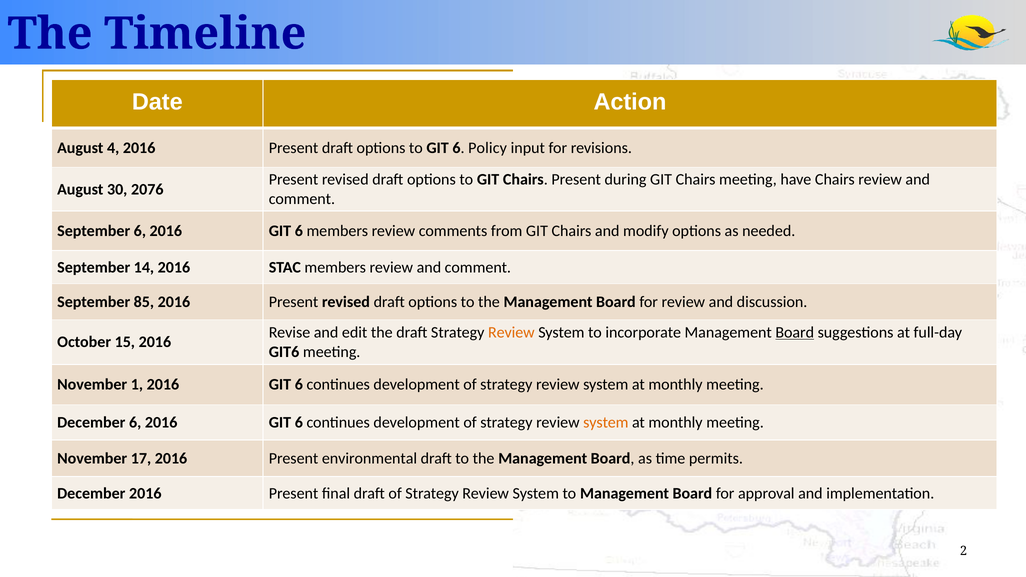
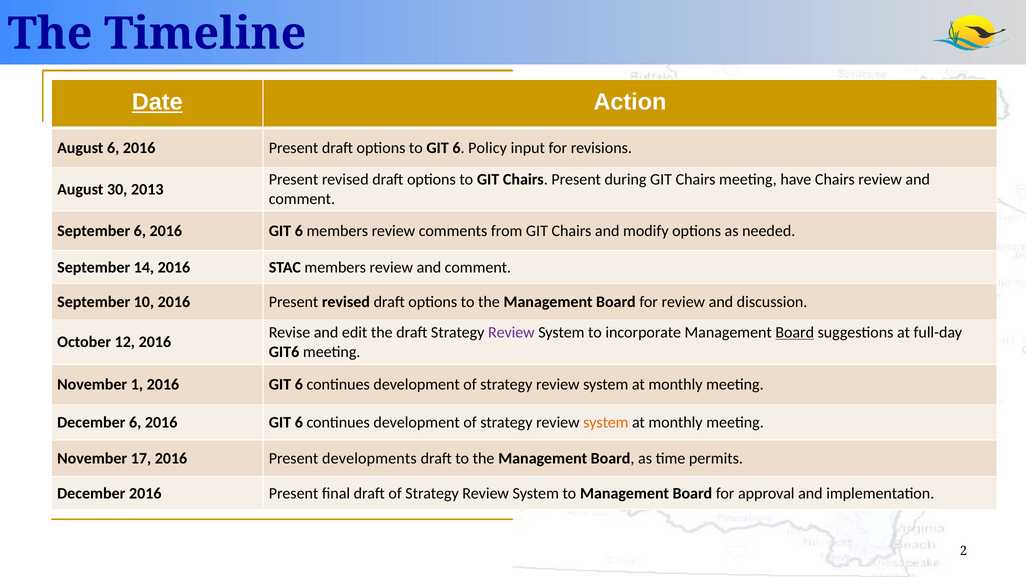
Date underline: none -> present
August 4: 4 -> 6
2076: 2076 -> 2013
85: 85 -> 10
Review at (511, 332) colour: orange -> purple
15: 15 -> 12
environmental: environmental -> developments
